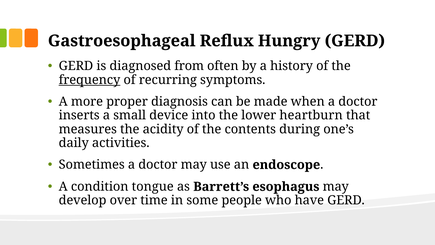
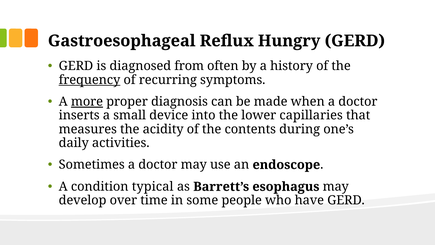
more underline: none -> present
heartburn: heartburn -> capillaries
tongue: tongue -> typical
